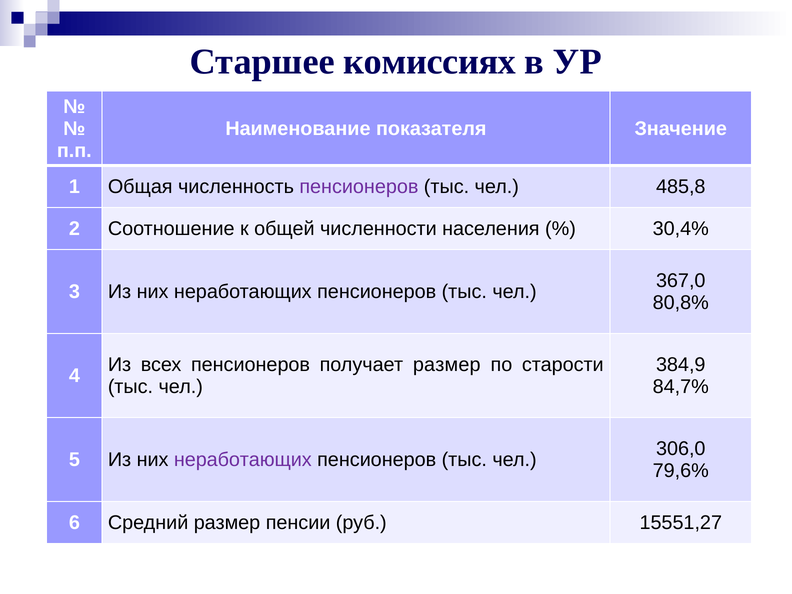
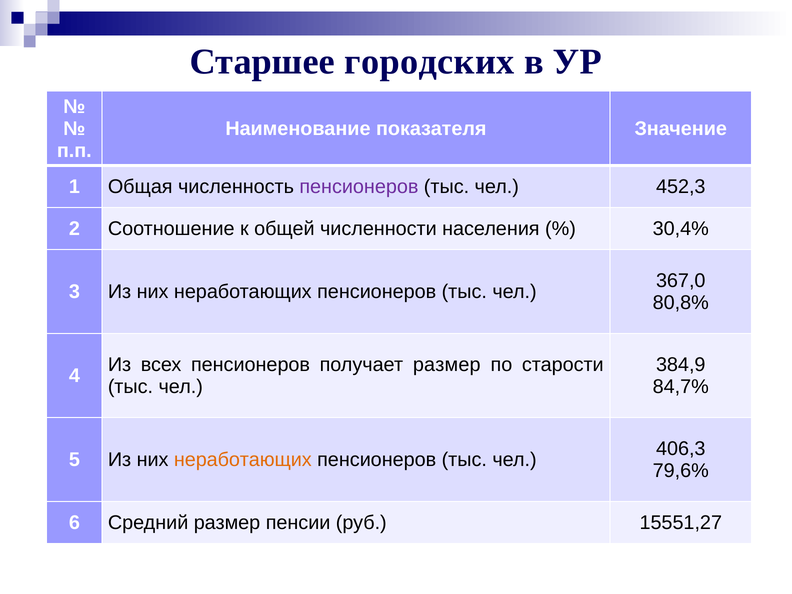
комиссиях: комиссиях -> городских
485,8: 485,8 -> 452,3
306,0: 306,0 -> 406,3
неработающих at (243, 460) colour: purple -> orange
